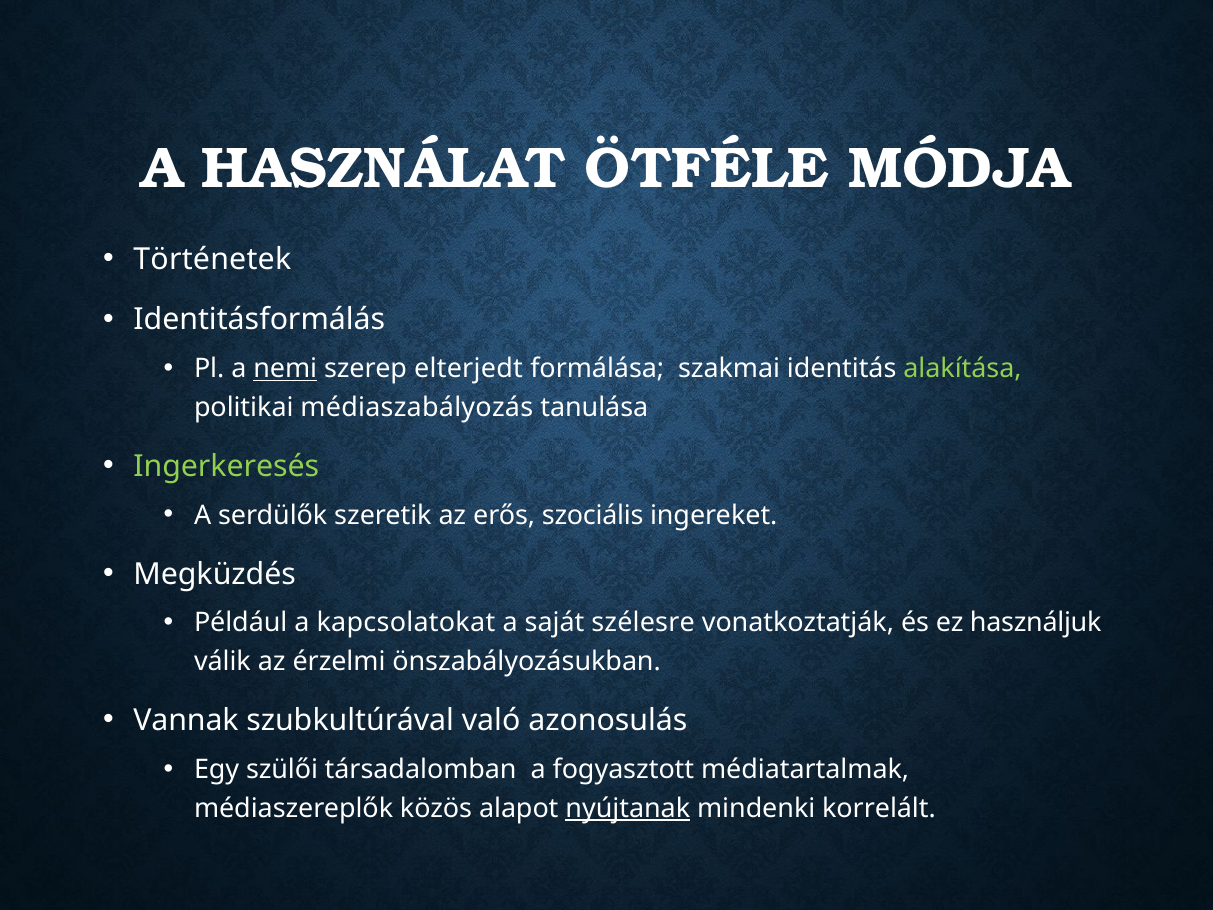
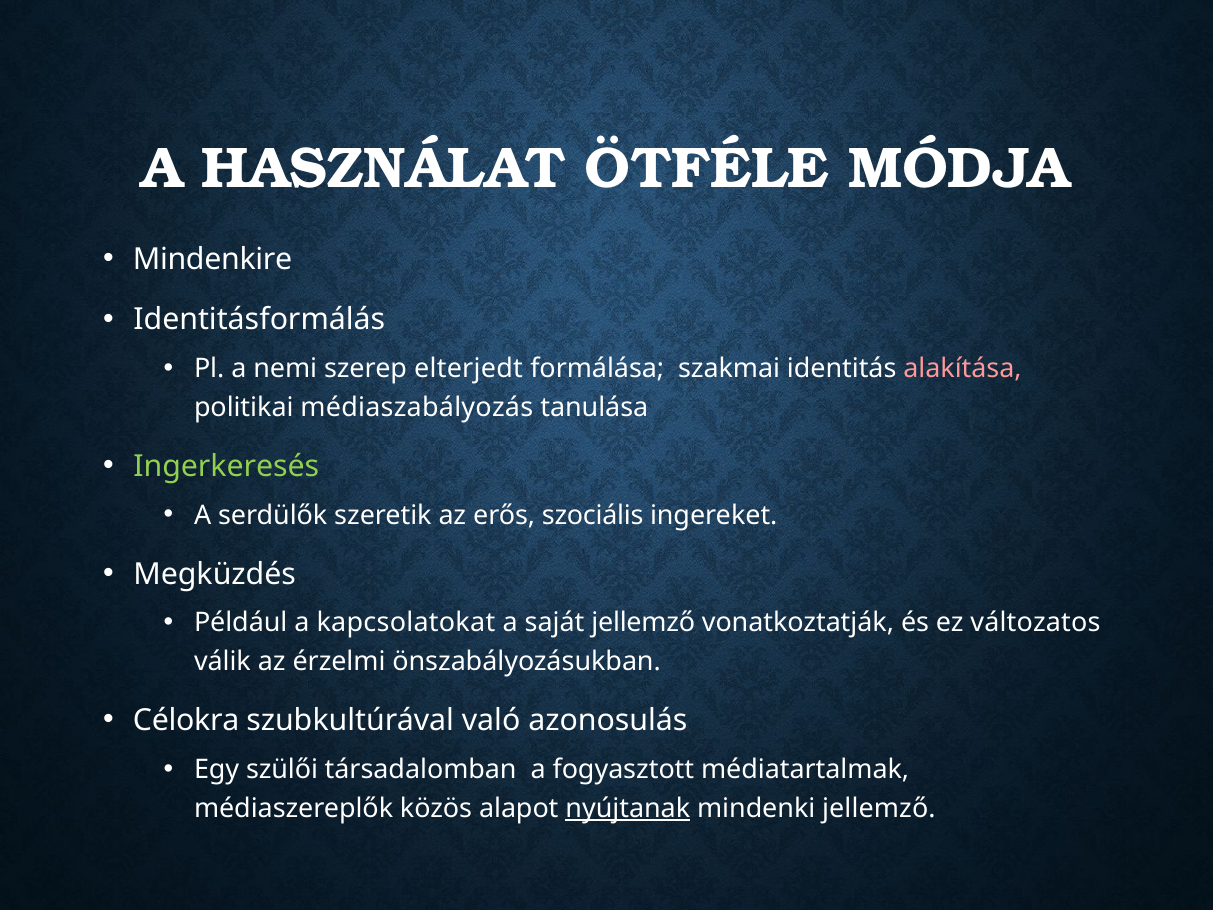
Történetek: Történetek -> Mindenkire
nemi underline: present -> none
alakítása colour: light green -> pink
saját szélesre: szélesre -> jellemző
használjuk: használjuk -> változatos
Vannak: Vannak -> Célokra
mindenki korrelált: korrelált -> jellemző
